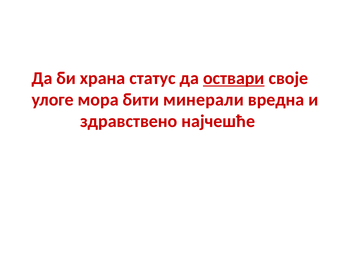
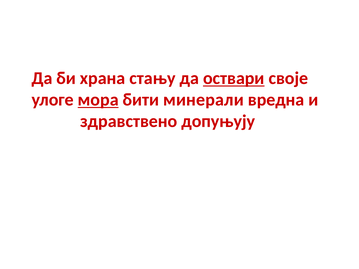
статус: статус -> стању
мора underline: none -> present
најчешће: најчешће -> допуњују
